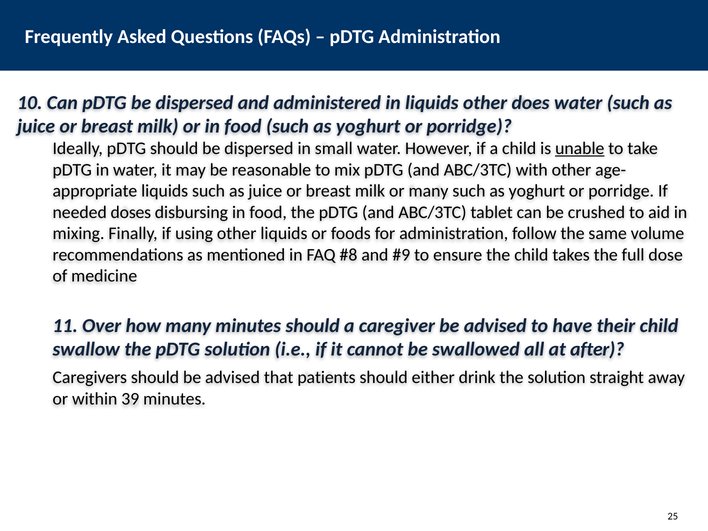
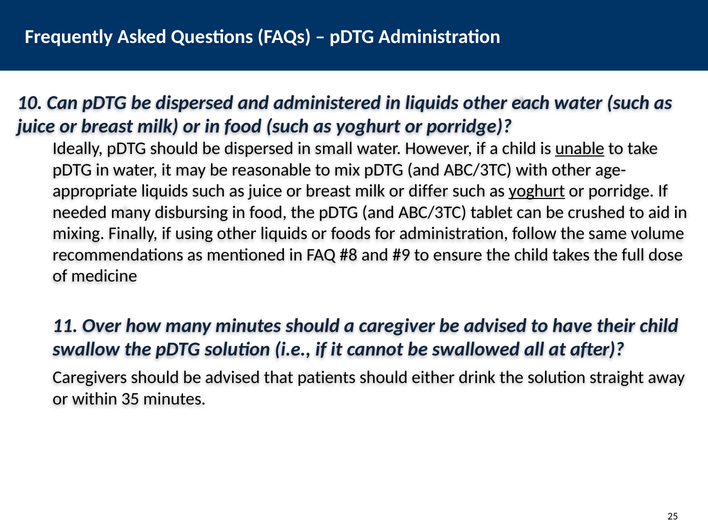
does: does -> each
or many: many -> differ
yoghurt at (537, 191) underline: none -> present
needed doses: doses -> many
39: 39 -> 35
